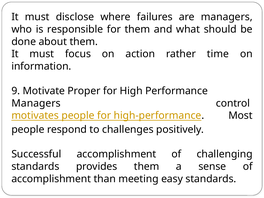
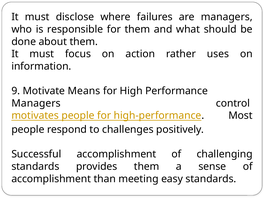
time: time -> uses
Proper: Proper -> Means
